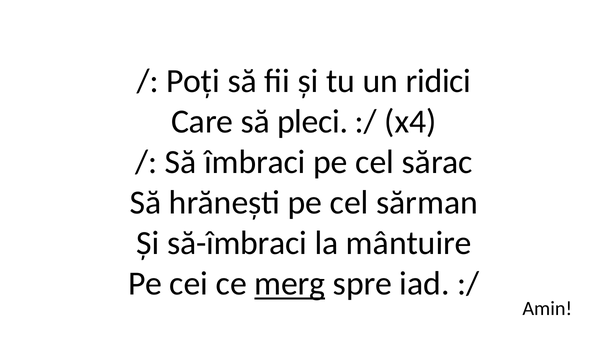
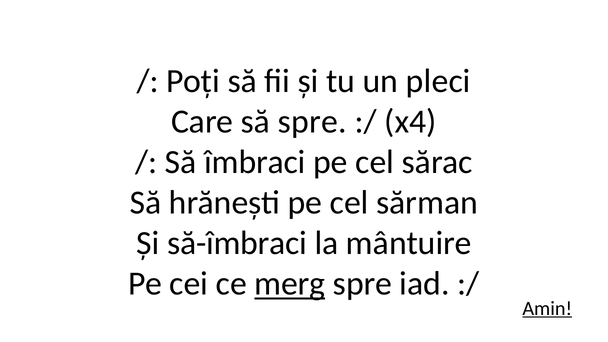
ridici: ridici -> pleci
să pleci: pleci -> spre
Amin underline: none -> present
